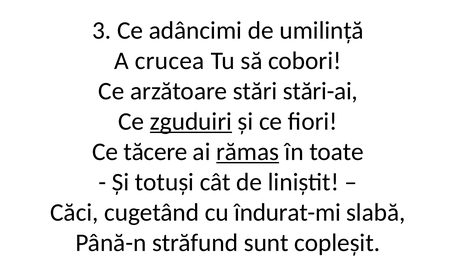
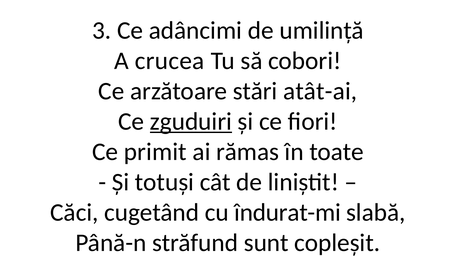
stări-ai: stări-ai -> atât-ai
tăcere: tăcere -> primit
rămas underline: present -> none
